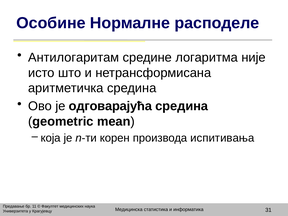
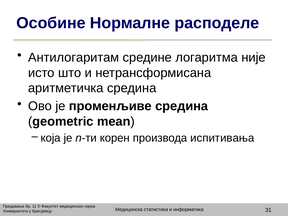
одговарајућа: одговарајућа -> променљиве
